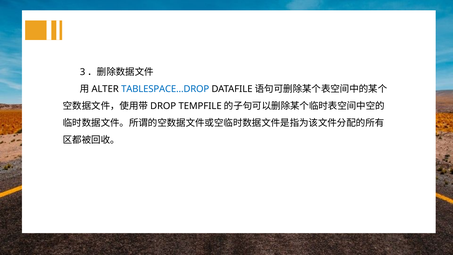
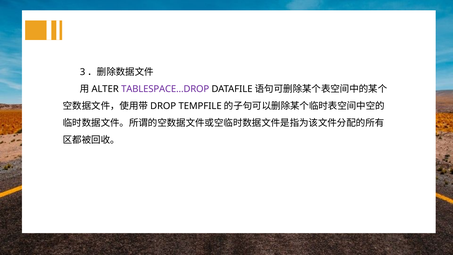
TABLESPACE…DROP colour: blue -> purple
